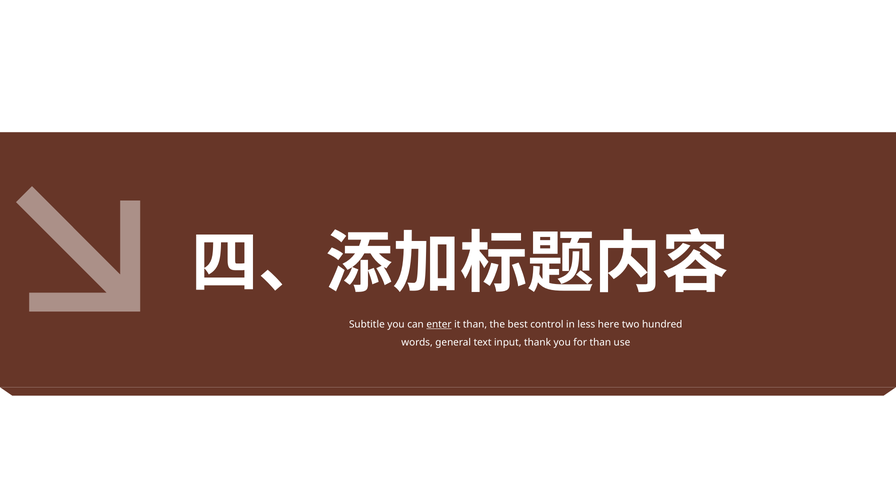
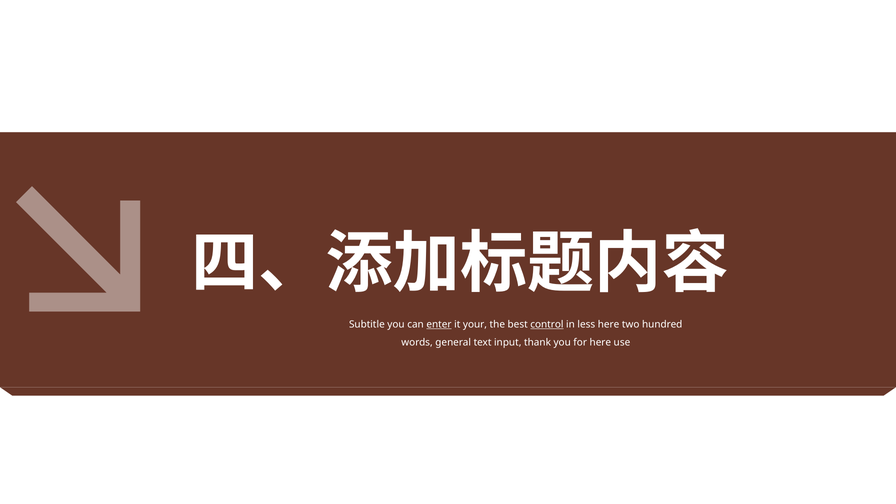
it than: than -> your
control underline: none -> present
for than: than -> here
